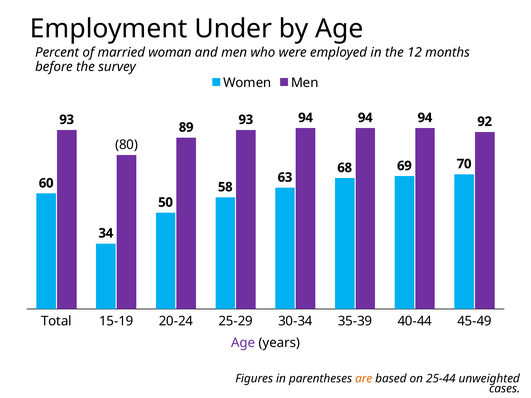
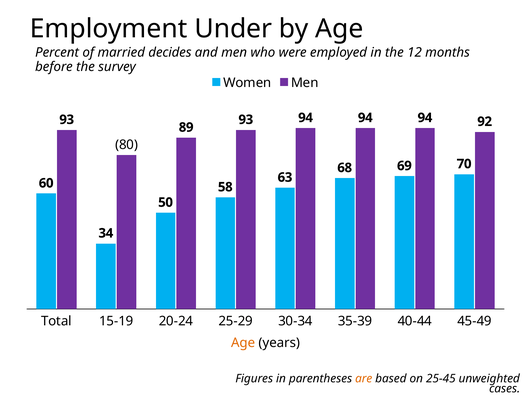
woman: woman -> decides
Age at (243, 343) colour: purple -> orange
25-44: 25-44 -> 25-45
